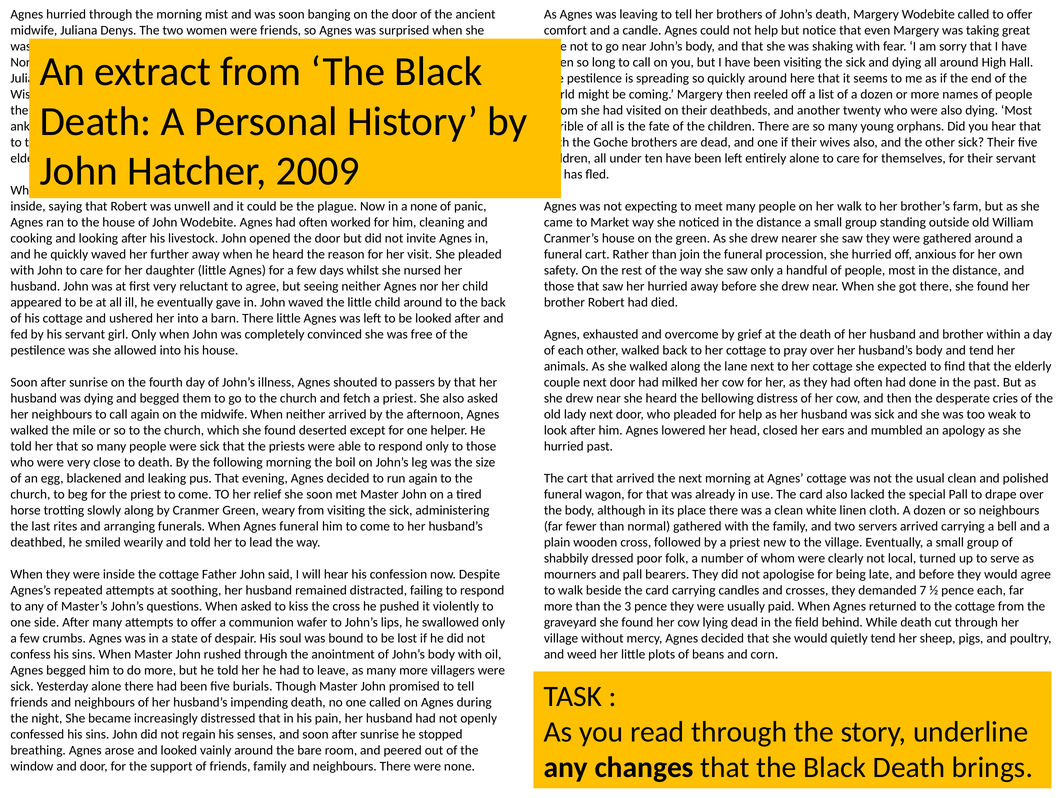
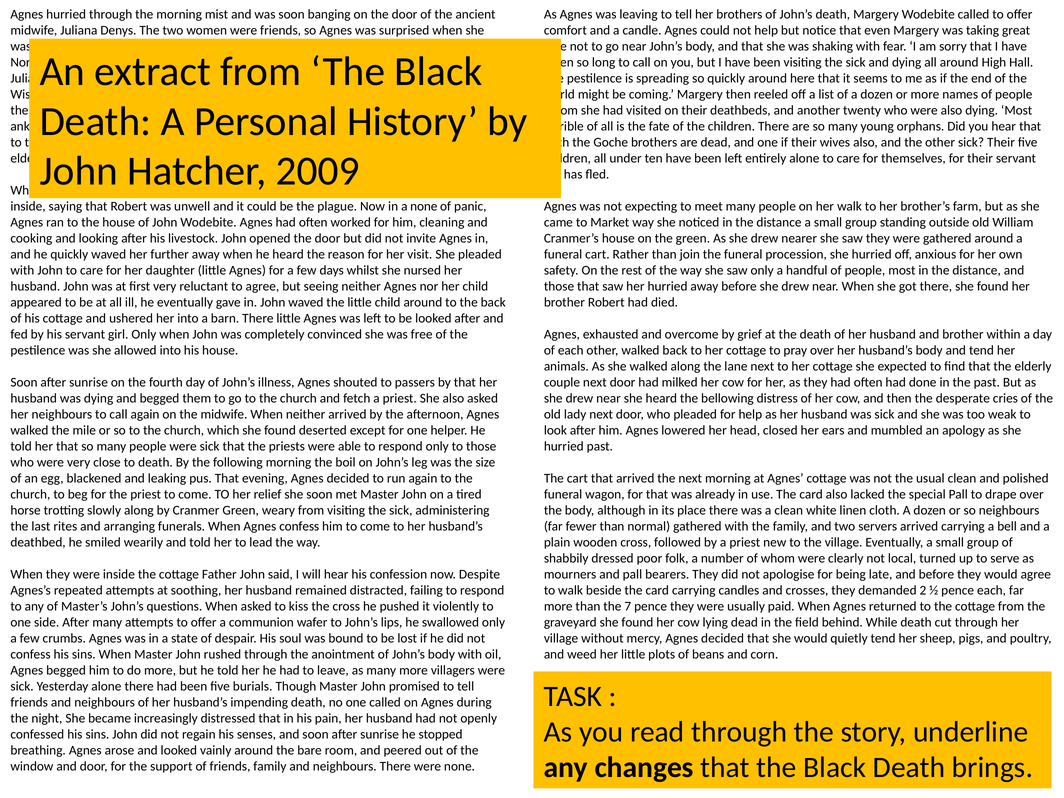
Agnes funeral: funeral -> confess
7: 7 -> 2
3: 3 -> 7
